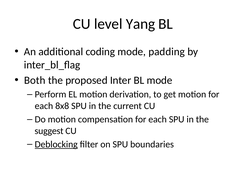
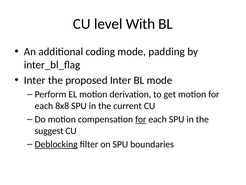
Yang: Yang -> With
Both at (35, 80): Both -> Inter
for at (141, 119) underline: none -> present
